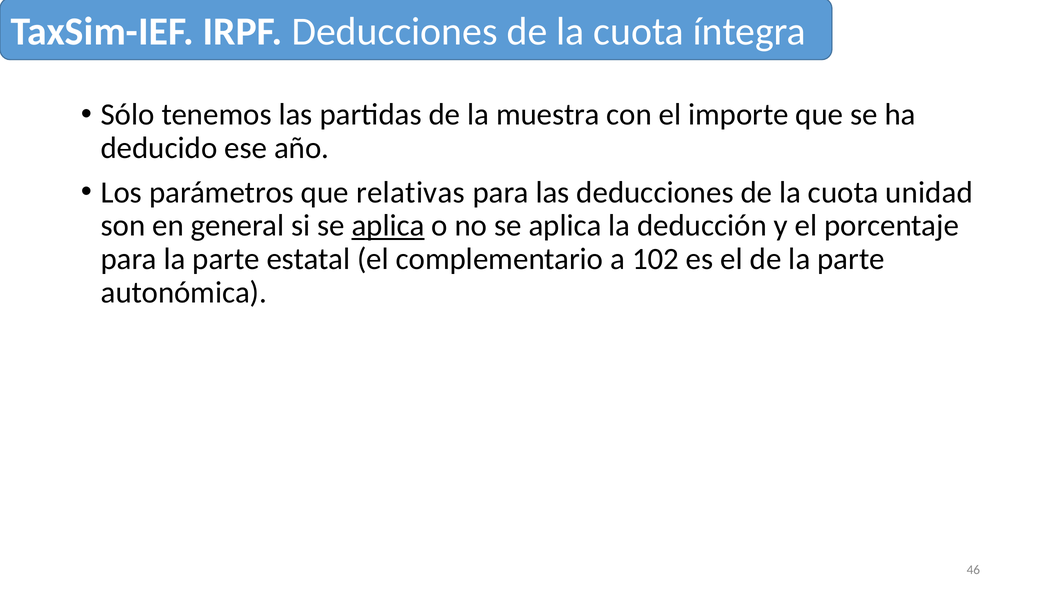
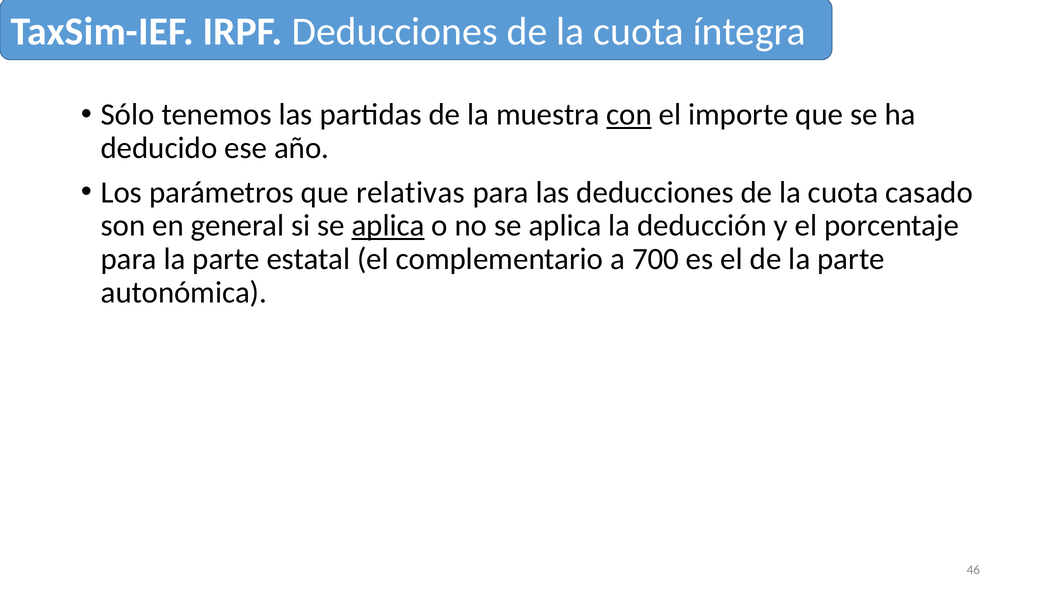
con underline: none -> present
unidad: unidad -> casado
102: 102 -> 700
